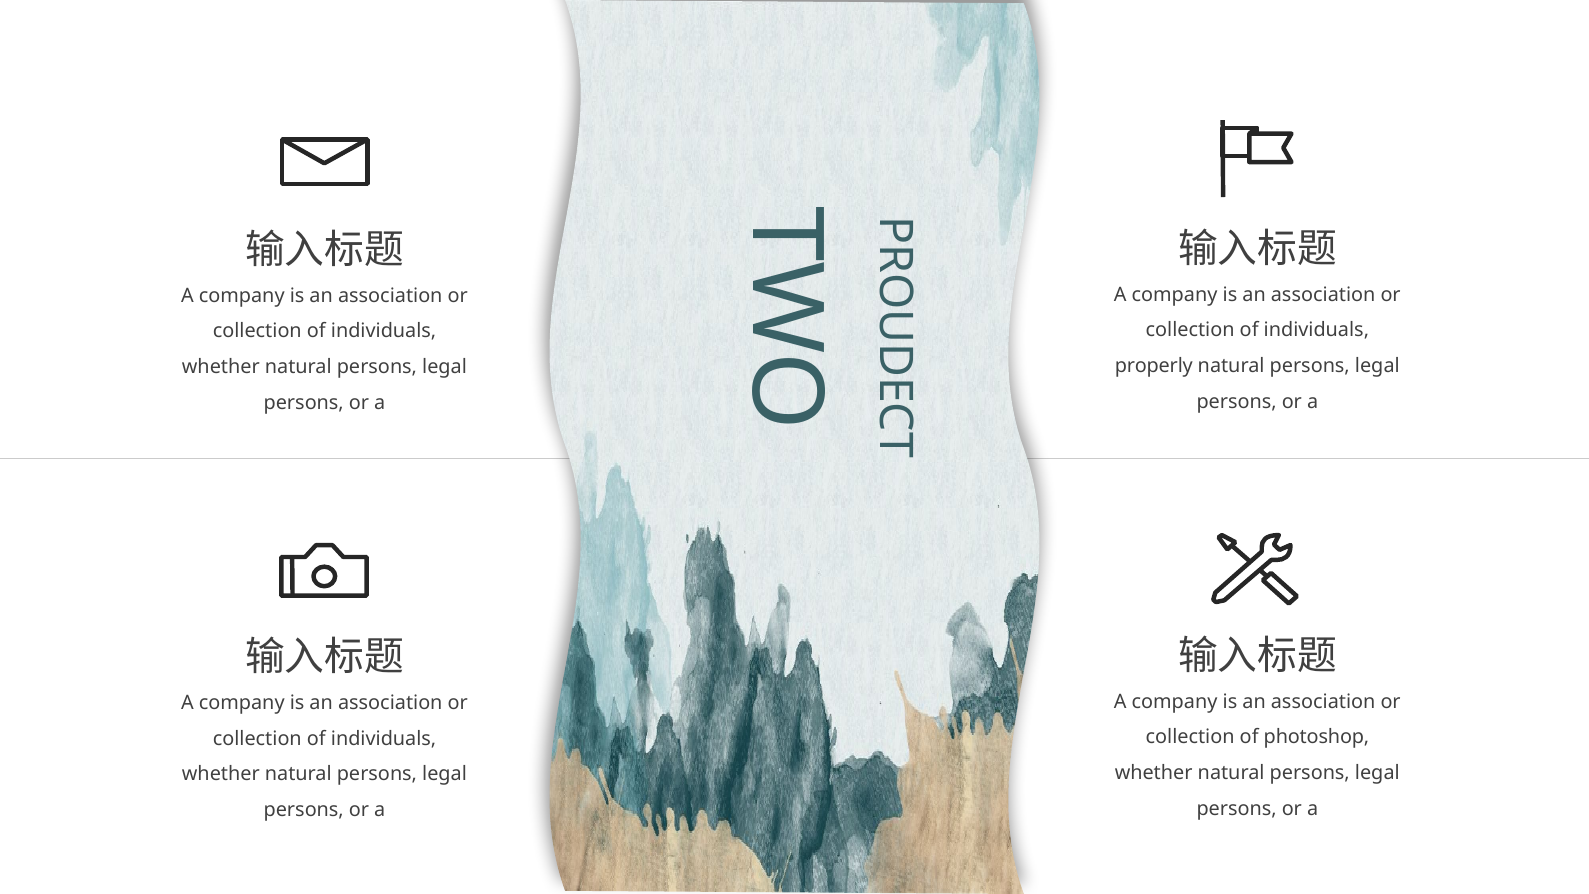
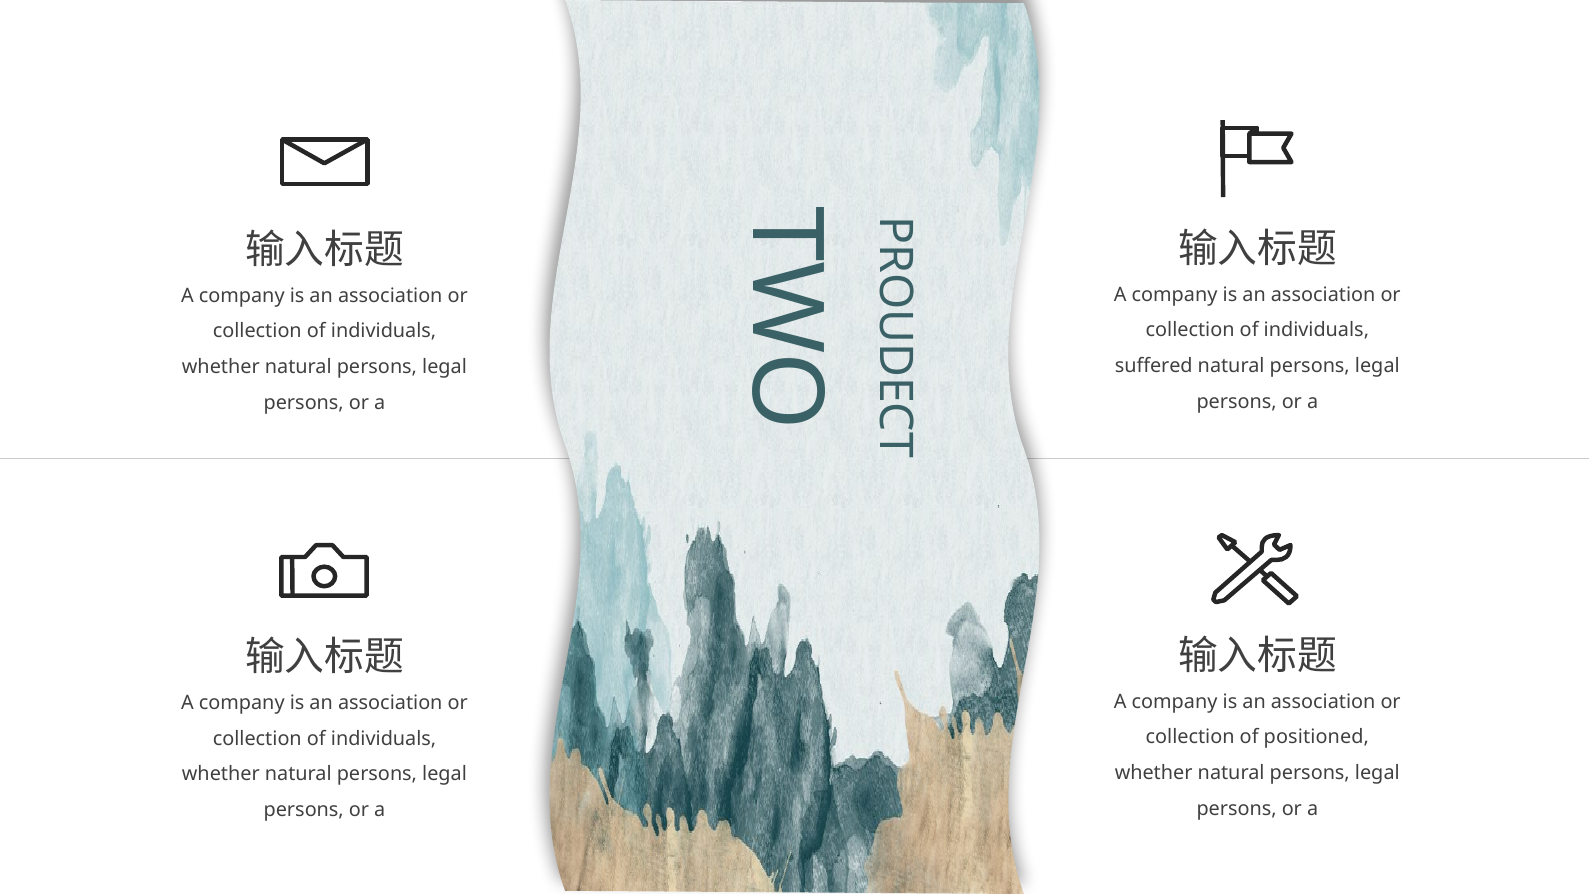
properly: properly -> suffered
photoshop: photoshop -> positioned
